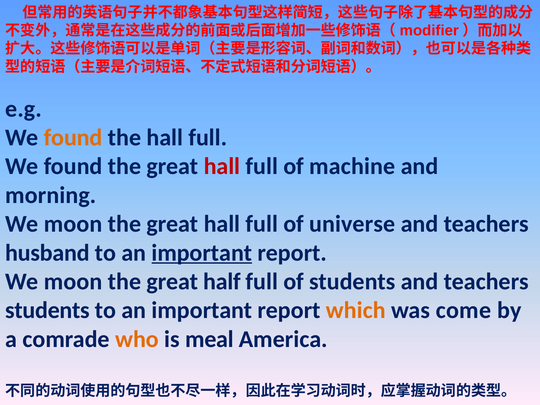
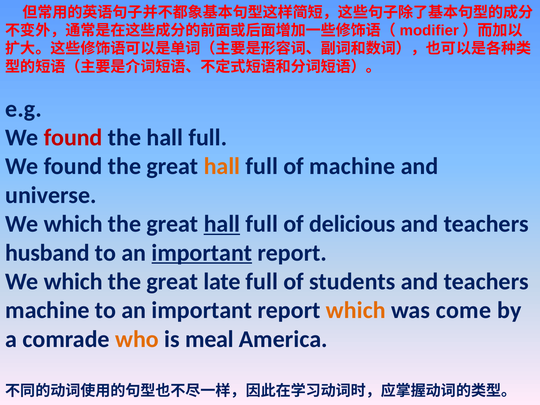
found at (73, 138) colour: orange -> red
hall at (222, 166) colour: red -> orange
morning: morning -> universe
moon at (73, 224): moon -> which
hall at (222, 224) underline: none -> present
universe: universe -> delicious
moon at (73, 282): moon -> which
half: half -> late
students at (48, 310): students -> machine
